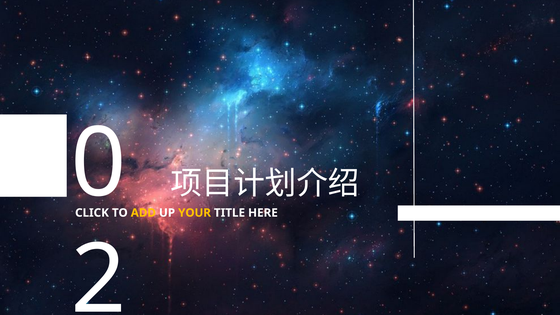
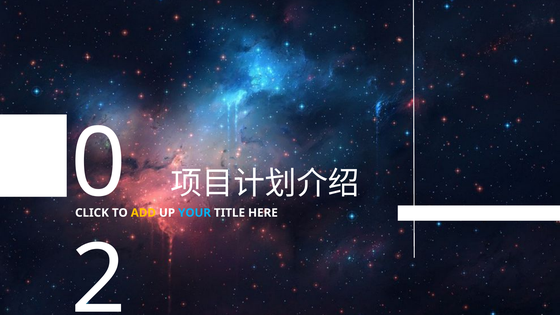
YOUR colour: yellow -> light blue
